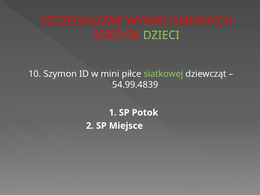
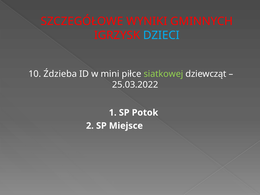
DZIECI colour: light green -> light blue
Szymon: Szymon -> Ździeba
54.99.4839: 54.99.4839 -> 25.03.2022
